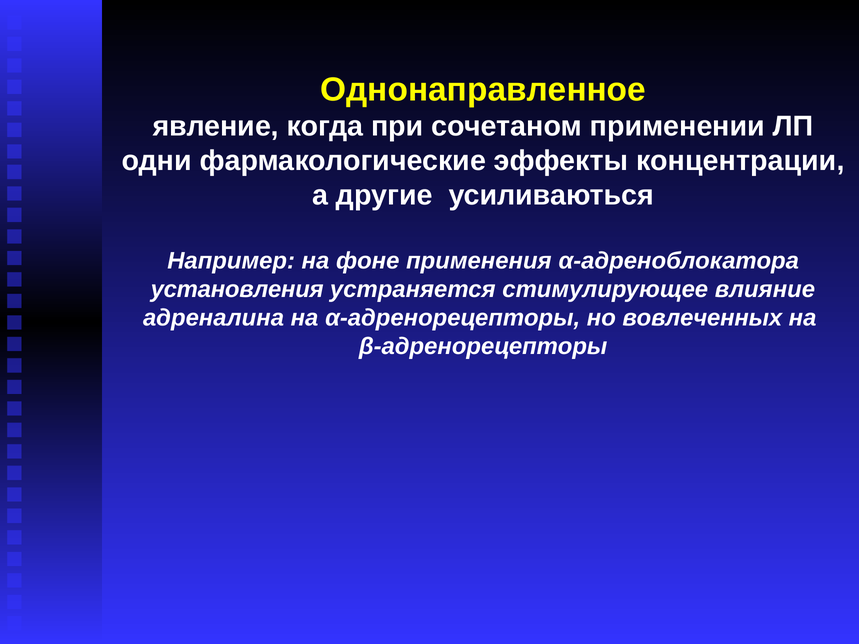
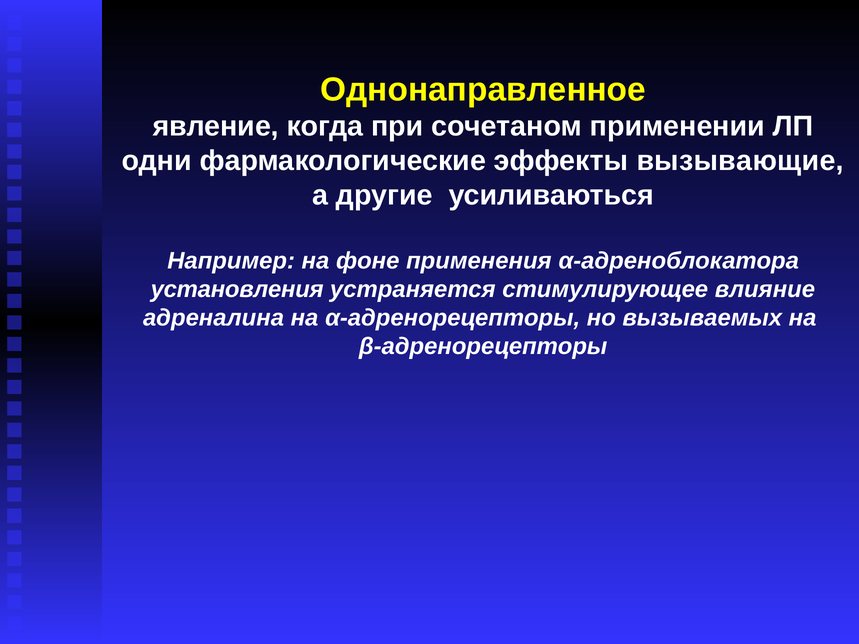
концентрации: концентрации -> вызывающие
вовлеченных: вовлеченных -> вызываемых
